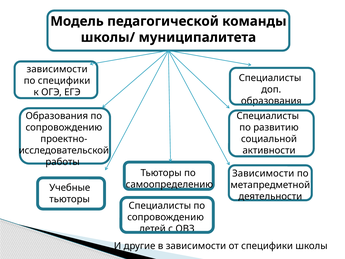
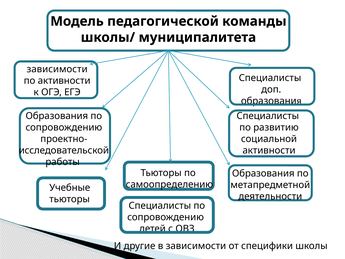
по специфики: специфики -> активности
Зависимости at (263, 173): Зависимости -> Образования
